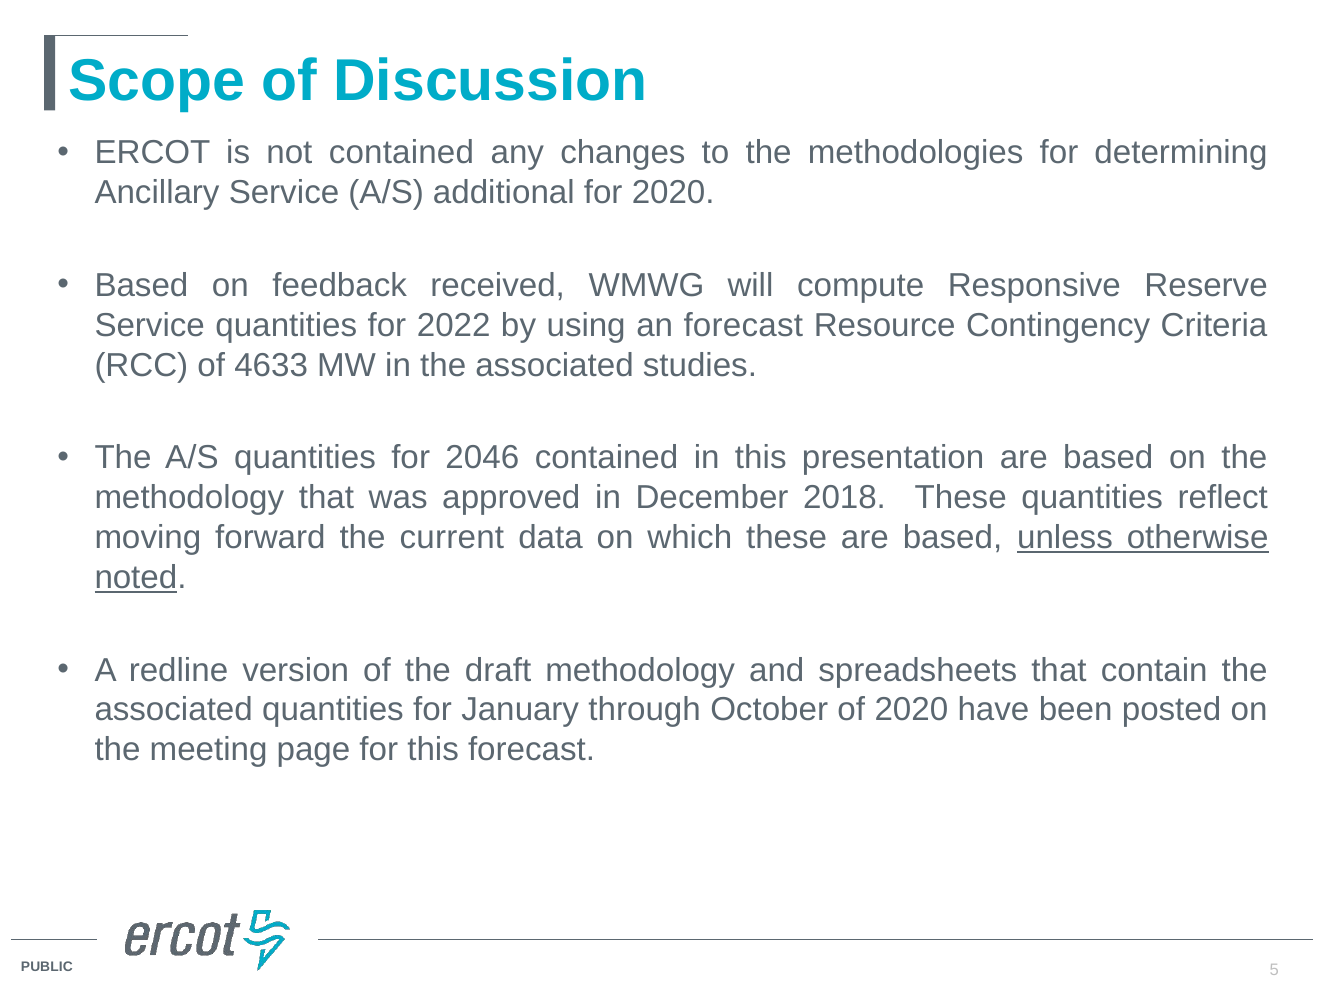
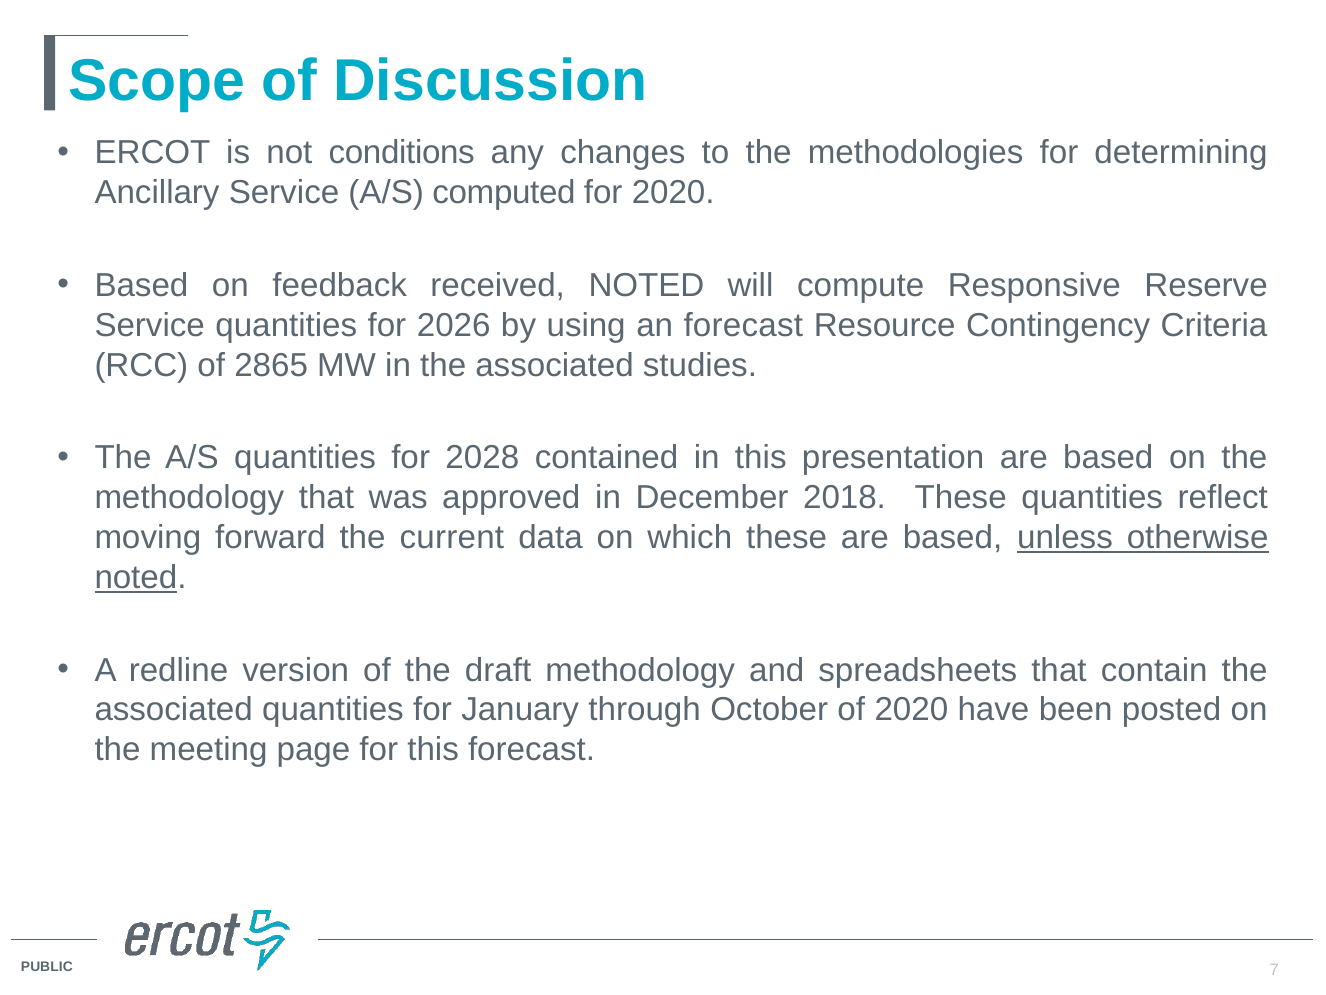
not contained: contained -> conditions
additional: additional -> computed
received WMWG: WMWG -> NOTED
2022: 2022 -> 2026
4633: 4633 -> 2865
2046: 2046 -> 2028
5: 5 -> 7
